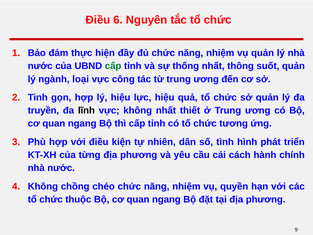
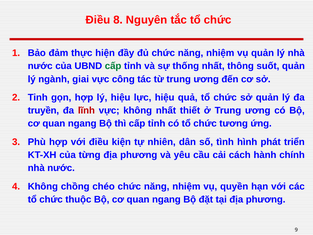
6: 6 -> 8
loại: loại -> giai
lĩnh colour: black -> red
